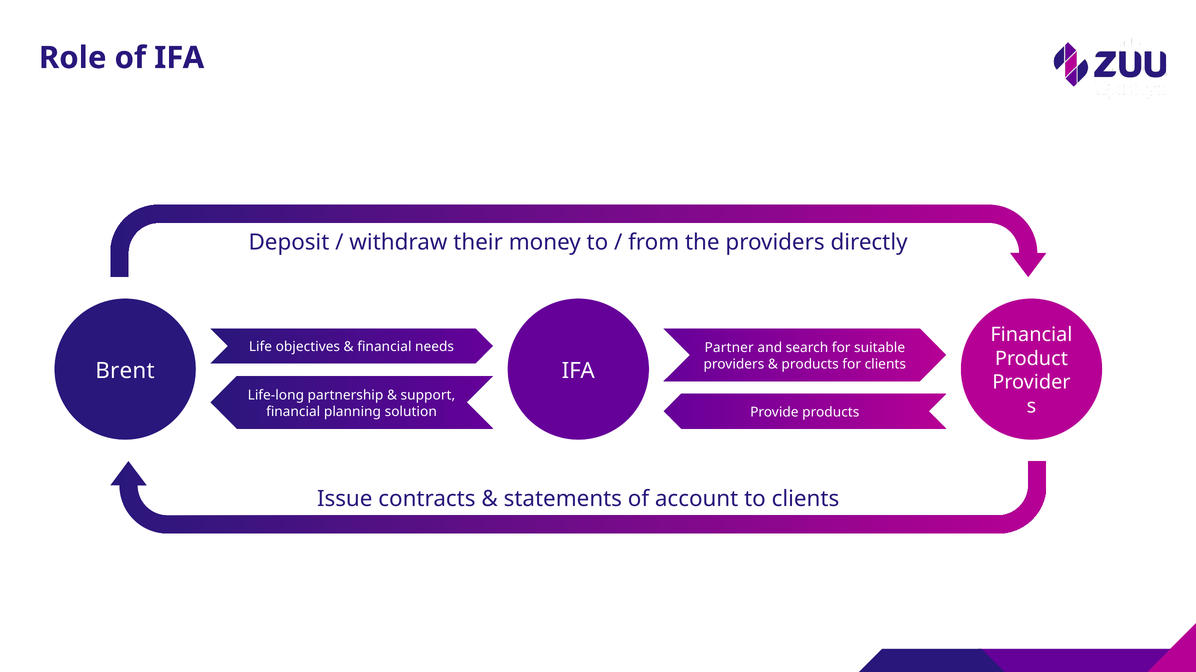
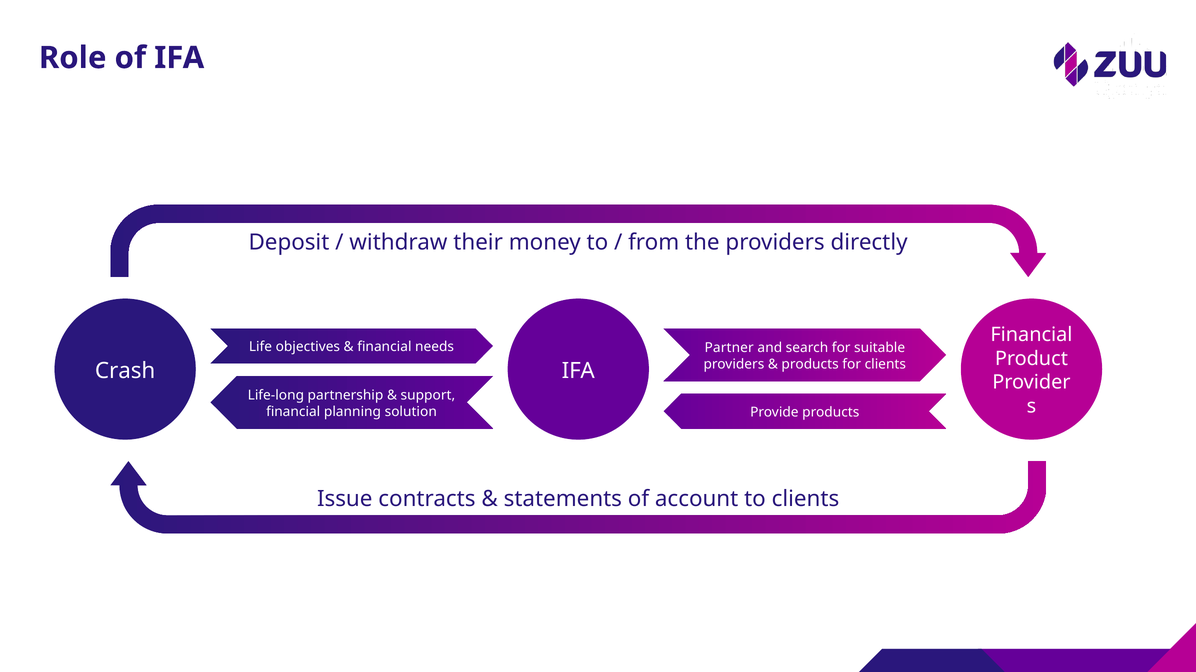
Brent: Brent -> Crash
